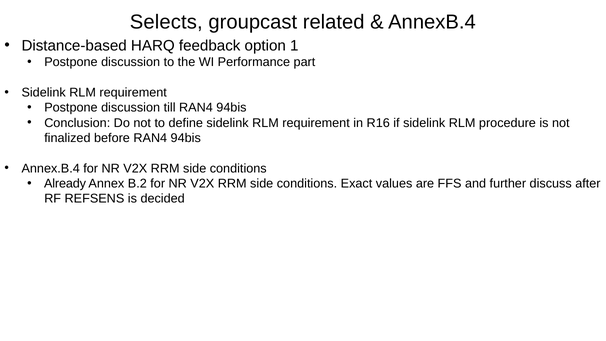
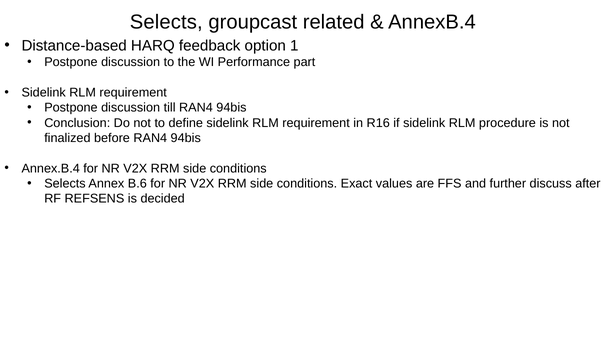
Already at (65, 183): Already -> Selects
B.2: B.2 -> B.6
